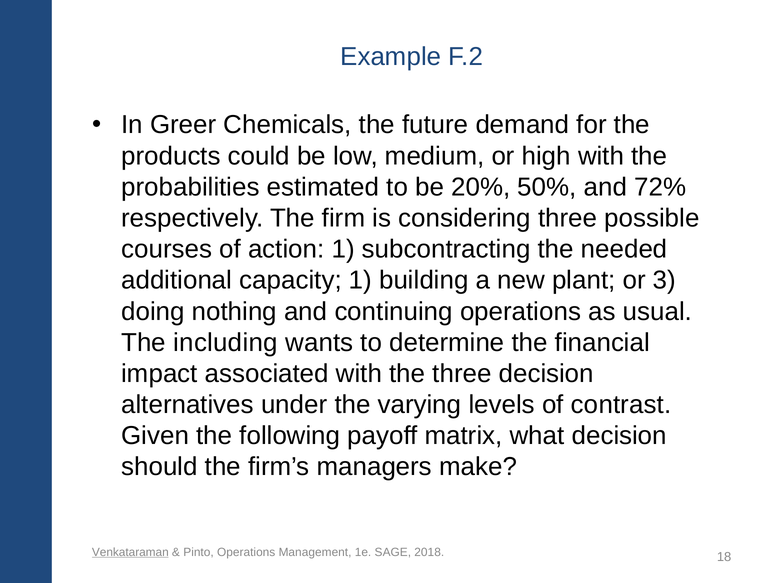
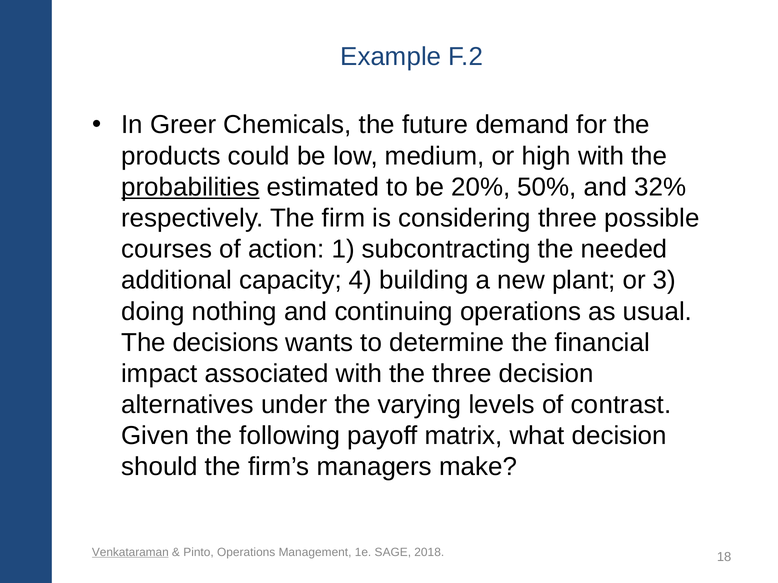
probabilities underline: none -> present
72%: 72% -> 32%
capacity 1: 1 -> 4
including: including -> decisions
